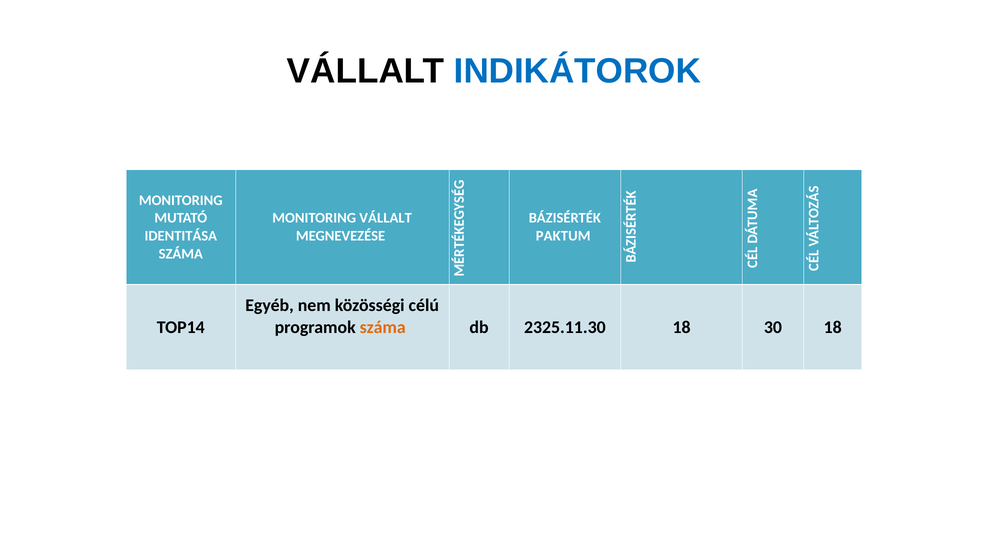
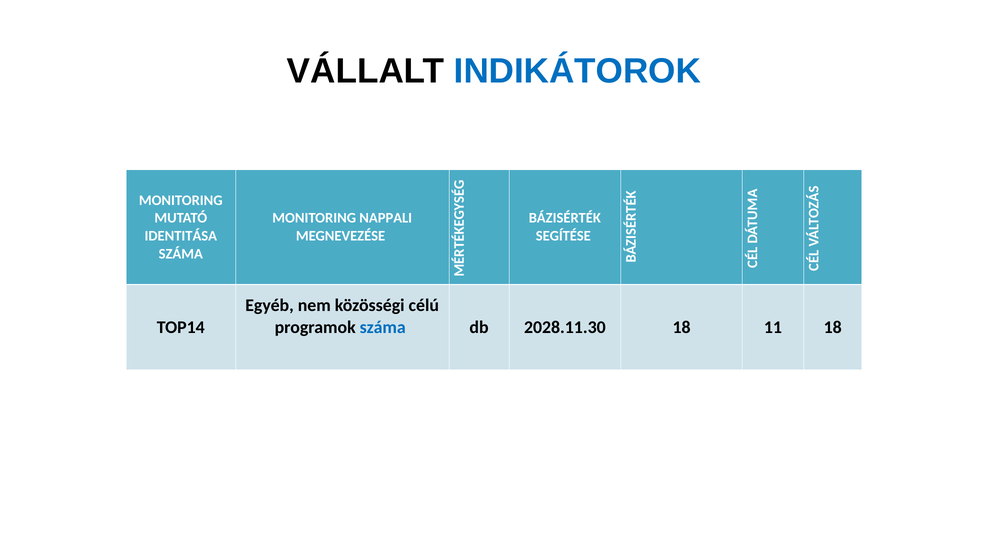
MONITORING VÁLLALT: VÁLLALT -> NAPPALI
PAKTUM: PAKTUM -> SEGÍTÉSE
száma at (383, 327) colour: orange -> blue
2325.11.30: 2325.11.30 -> 2028.11.30
30: 30 -> 11
